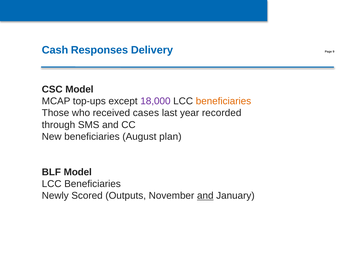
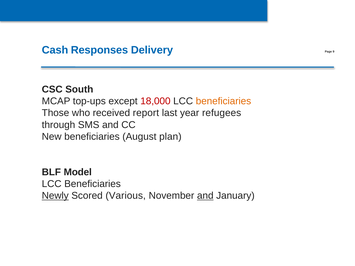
CSC Model: Model -> South
18,000 colour: purple -> red
cases: cases -> report
recorded: recorded -> refugees
Newly underline: none -> present
Outputs: Outputs -> Various
